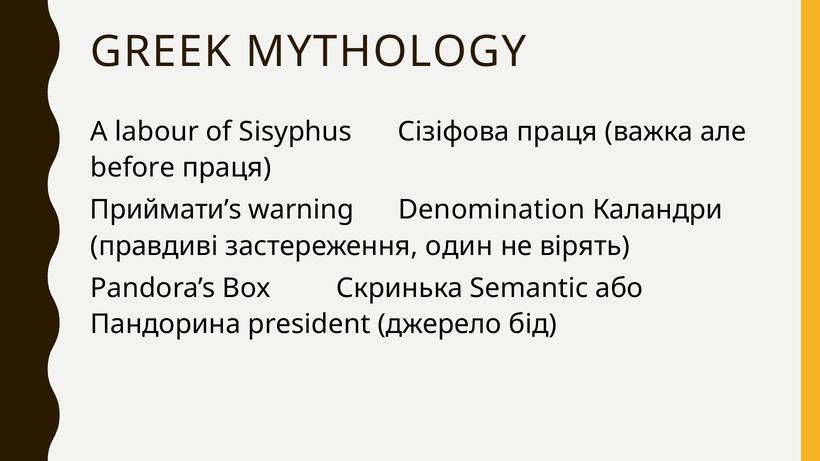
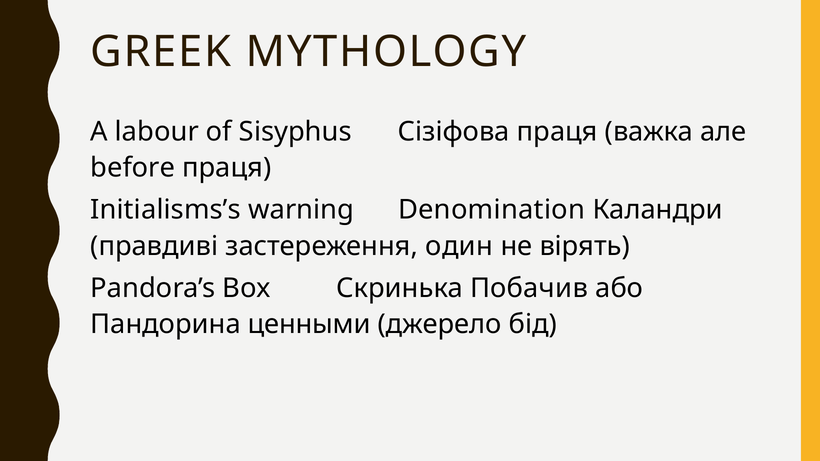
Приймати’s: Приймати’s -> Initialisms’s
Semantic: Semantic -> Побачив
president: president -> ценными
